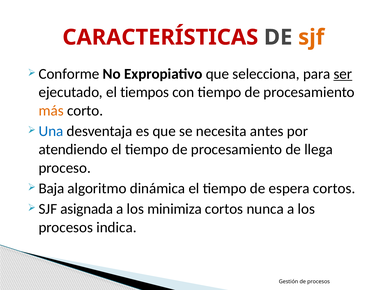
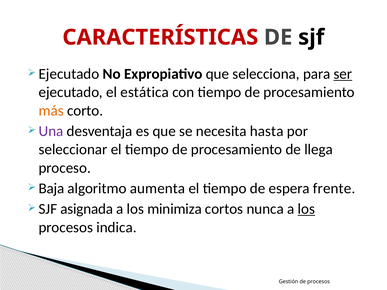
sjf at (311, 37) colour: orange -> black
Conforme at (69, 74): Conforme -> Ejecutado
tiempos: tiempos -> estática
Una colour: blue -> purple
antes: antes -> hasta
atendiendo: atendiendo -> seleccionar
dinámica: dinámica -> aumenta
espera cortos: cortos -> frente
los at (306, 209) underline: none -> present
